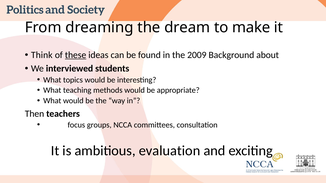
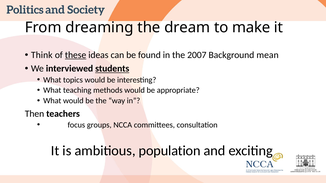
2009: 2009 -> 2007
about: about -> mean
students underline: none -> present
evaluation: evaluation -> population
